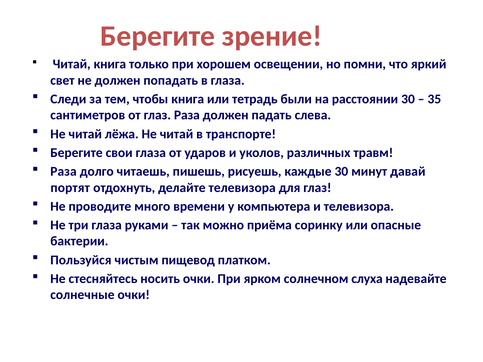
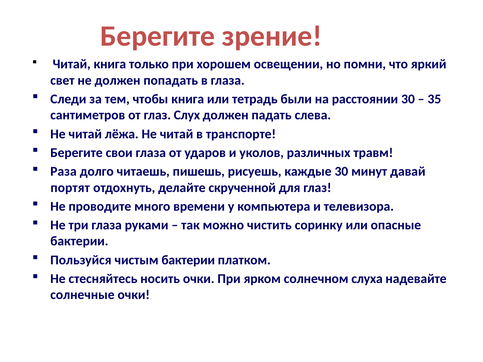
глаз Раза: Раза -> Слух
делайте телевизора: телевизора -> скрученной
приёма: приёма -> чистить
чистым пищевод: пищевод -> бактерии
